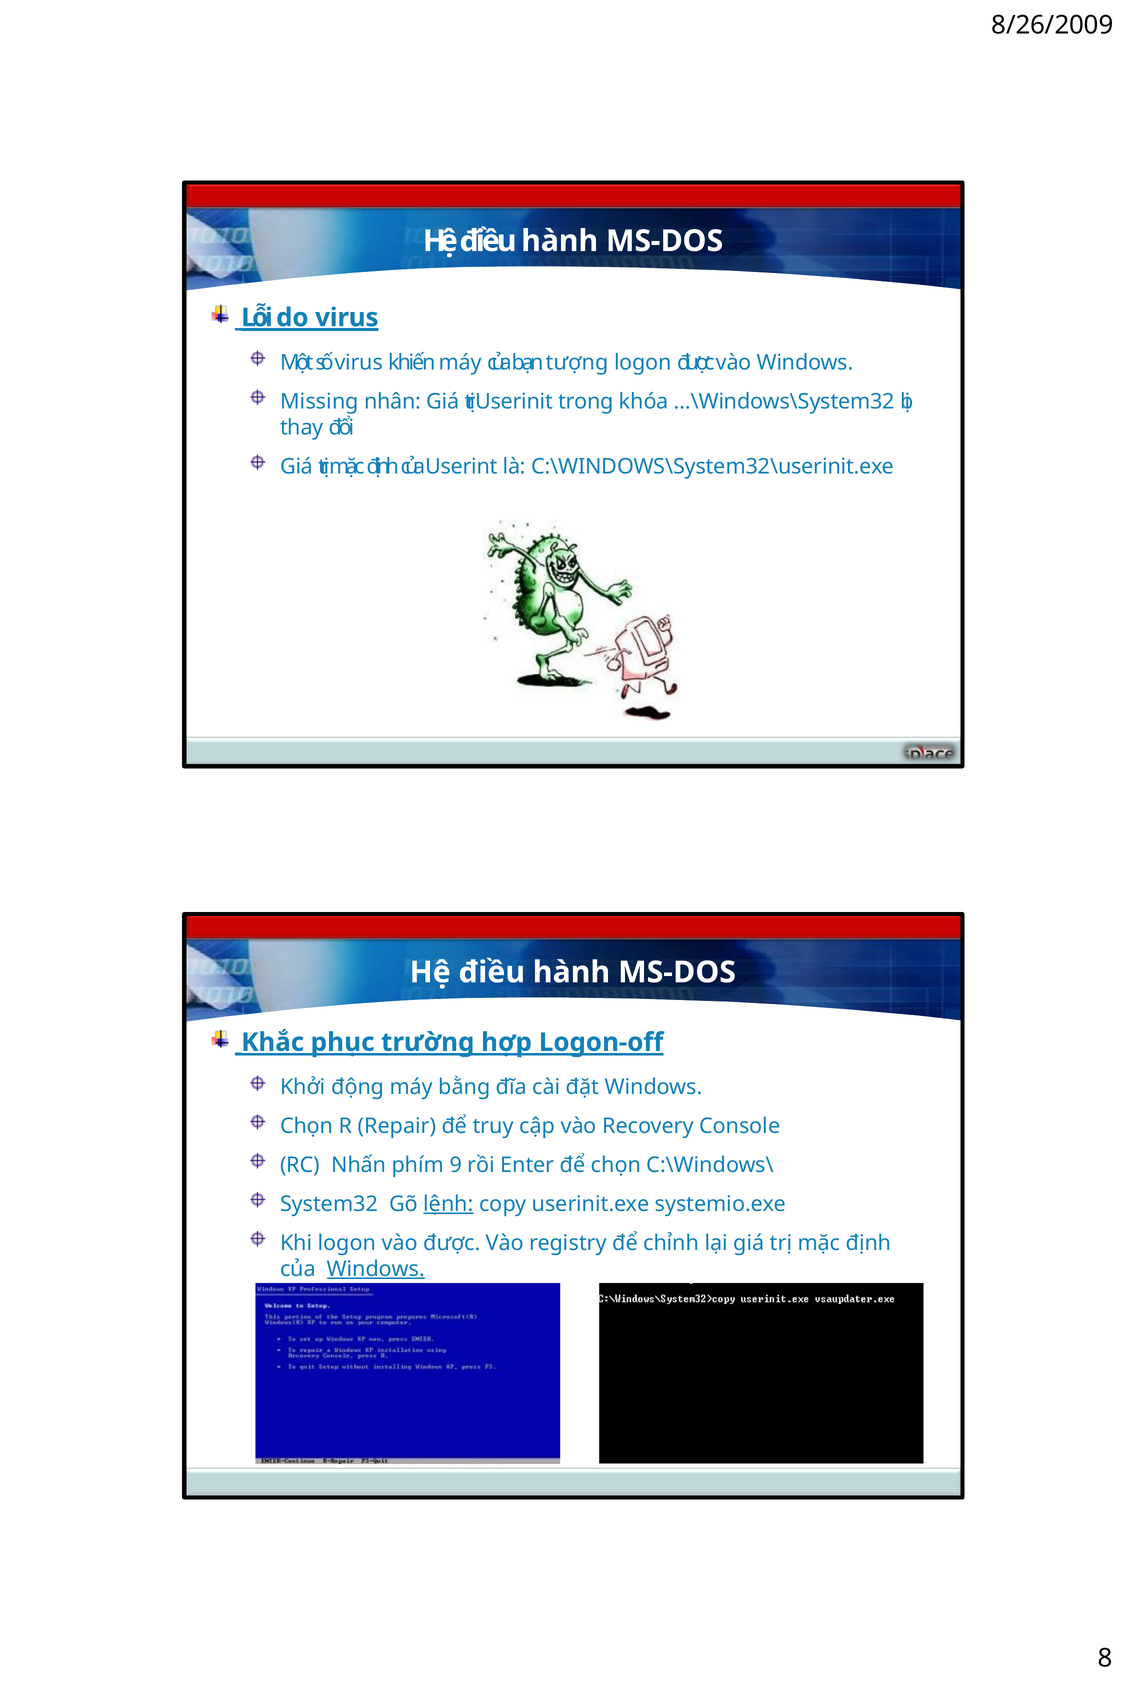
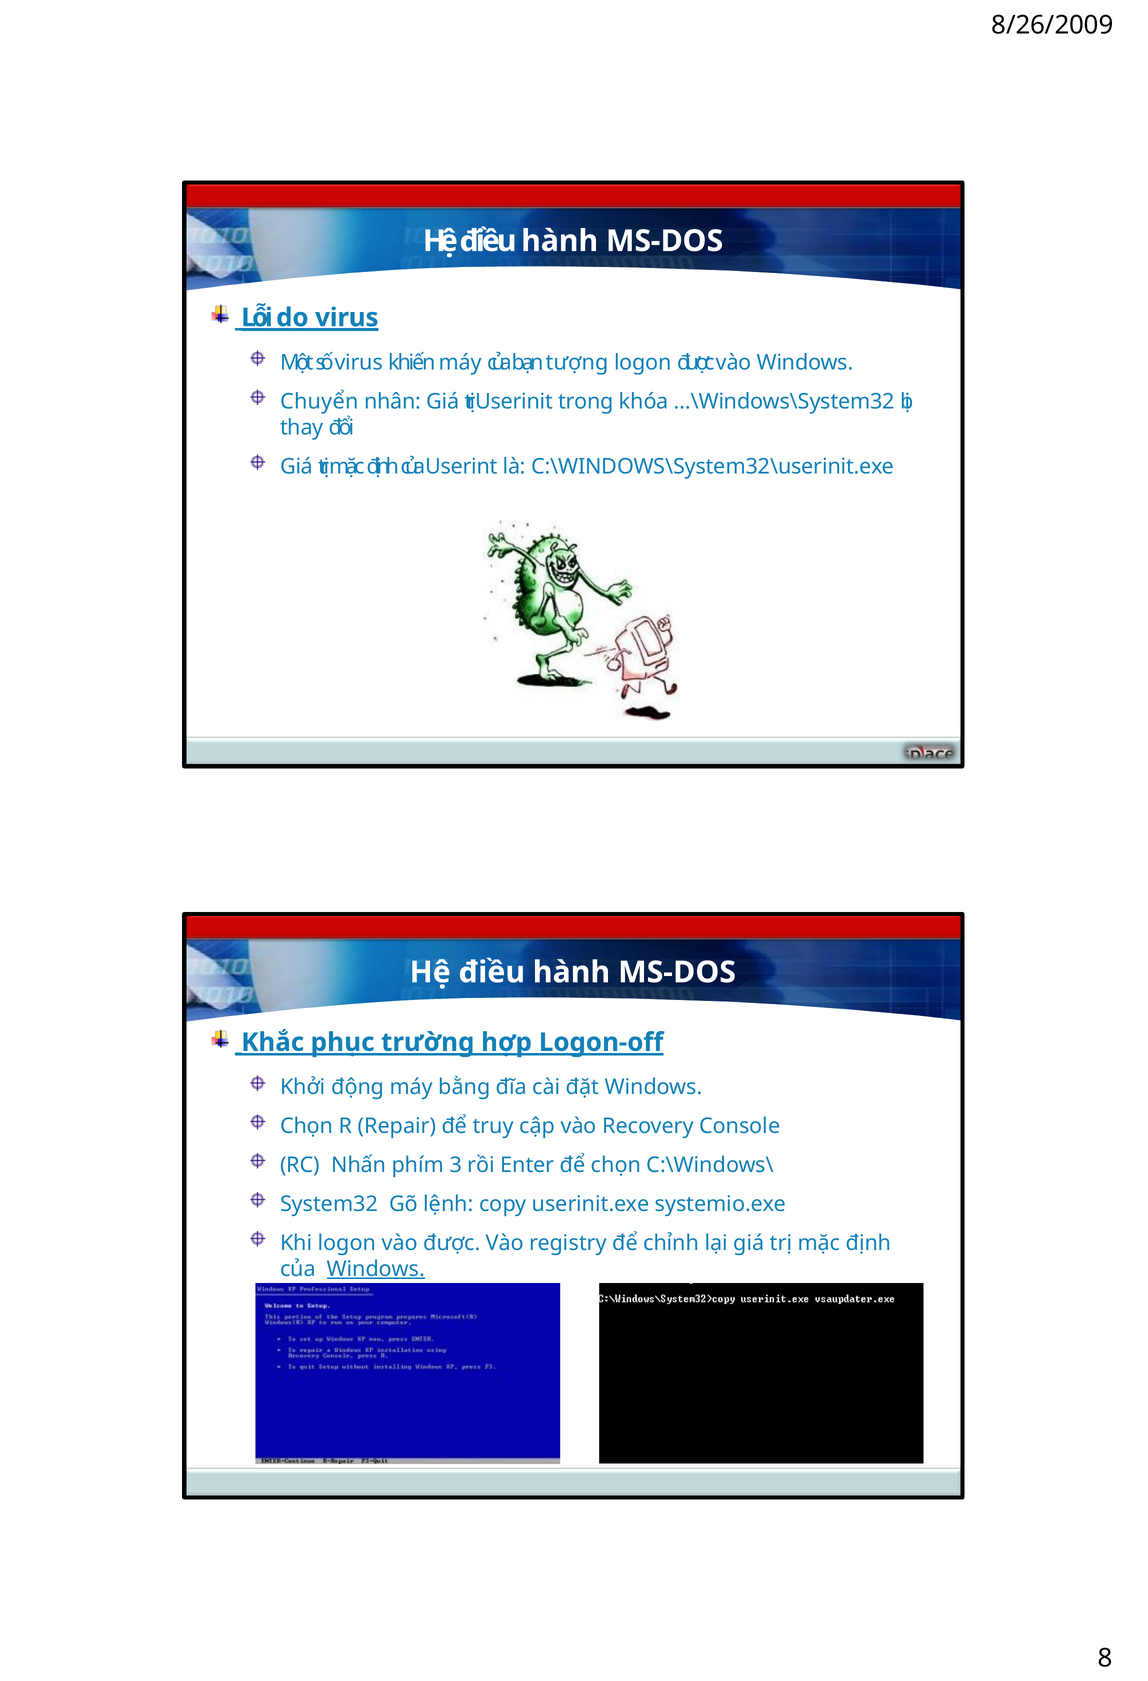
Missing: Missing -> Chuyển
9: 9 -> 3
lệnh underline: present -> none
